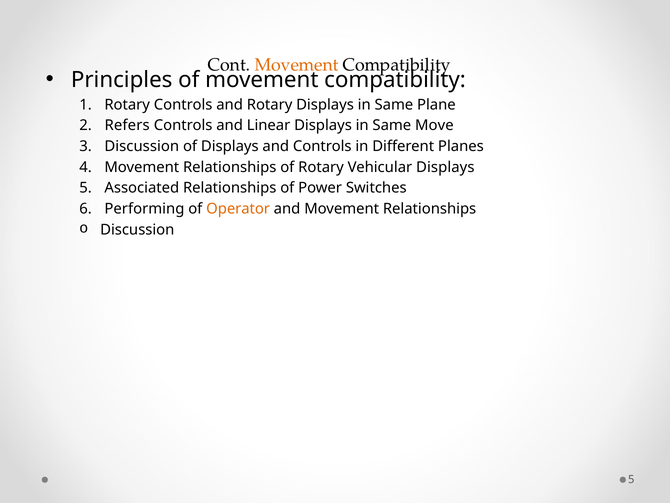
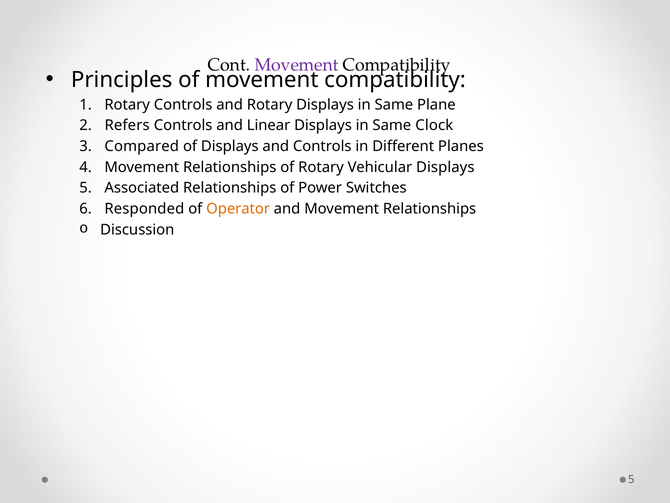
Movement at (297, 65) colour: orange -> purple
Move: Move -> Clock
Discussion at (142, 146): Discussion -> Compared
Performing: Performing -> Responded
